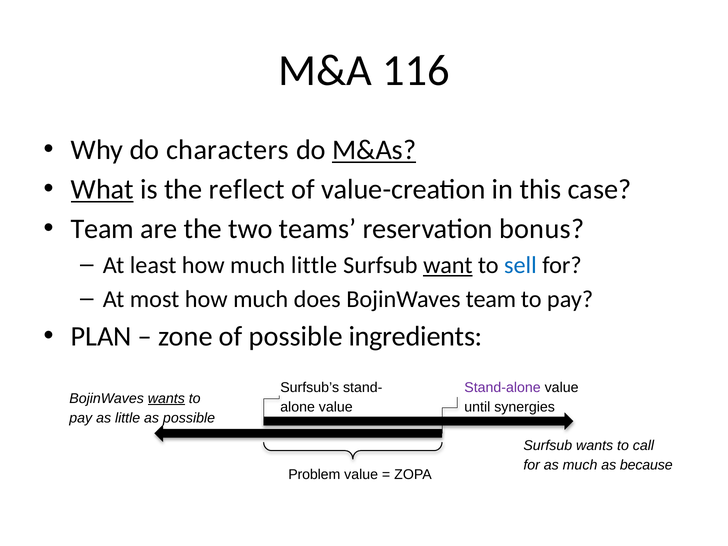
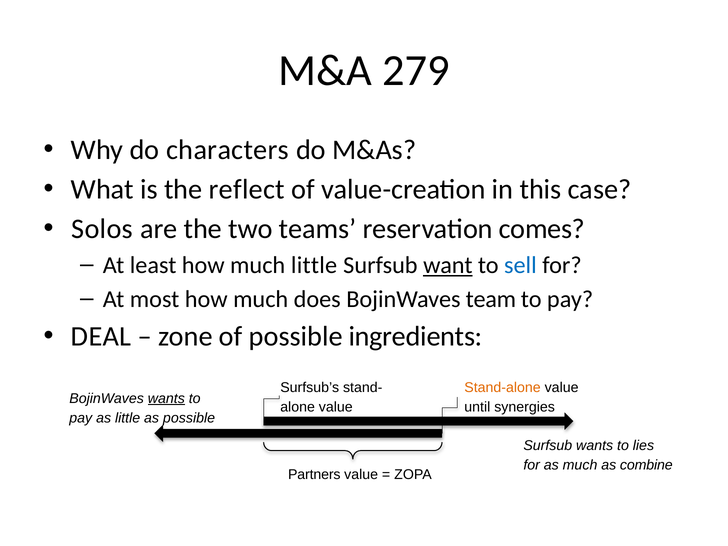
116: 116 -> 279
M&As underline: present -> none
What underline: present -> none
Team at (102, 229): Team -> Solos
bonus: bonus -> comes
PLAN: PLAN -> DEAL
Stand-alone colour: purple -> orange
call: call -> lies
because: because -> combine
Problem: Problem -> Partners
